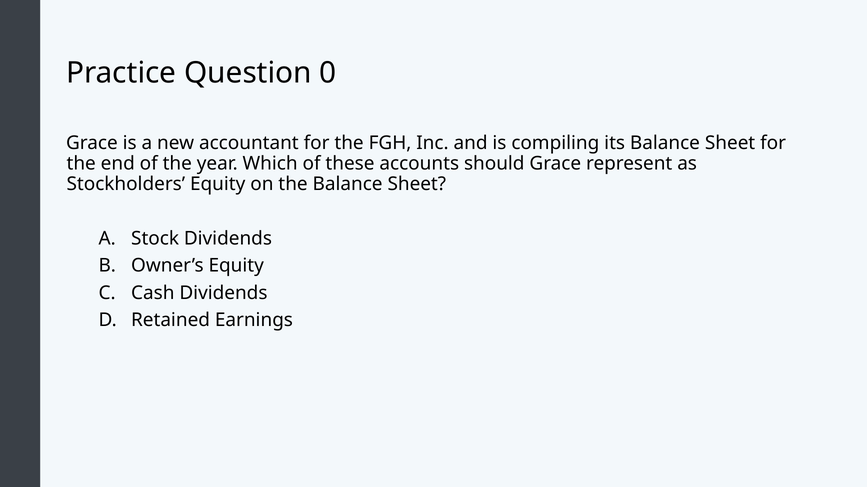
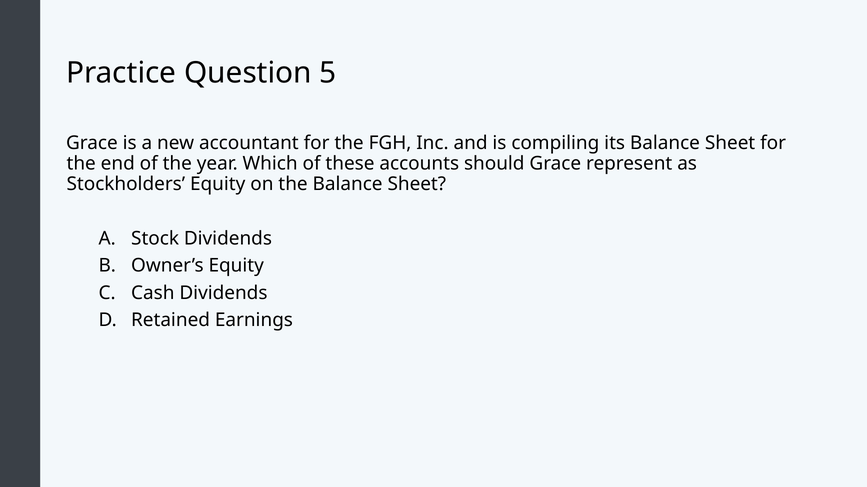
0: 0 -> 5
